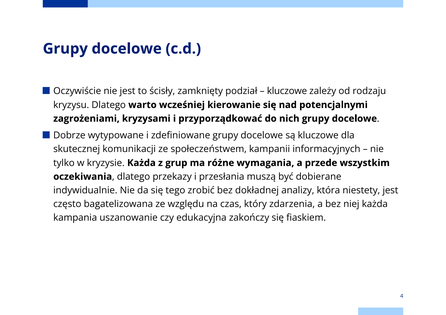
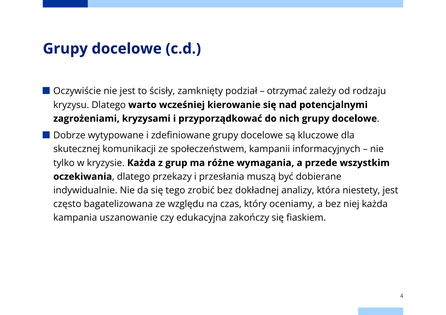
kluczowe at (287, 91): kluczowe -> otrzymać
zdarzenia: zdarzenia -> oceniamy
